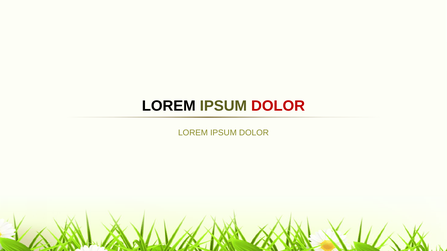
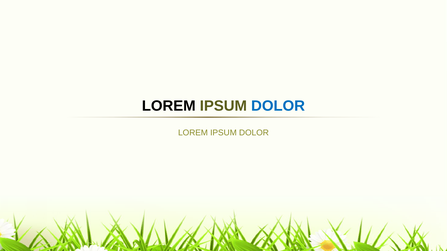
DOLOR at (278, 106) colour: red -> blue
